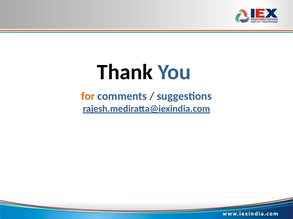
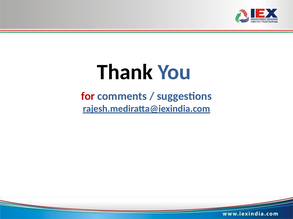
for colour: orange -> red
